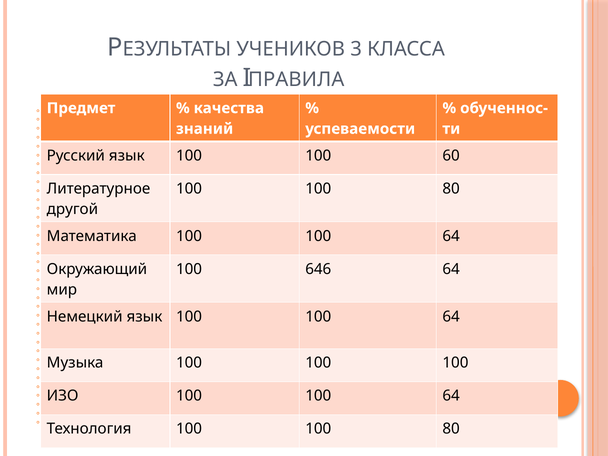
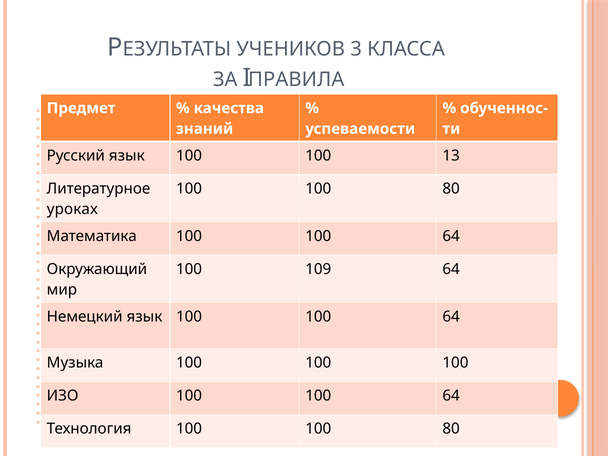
60: 60 -> 13
другой: другой -> уроках
646: 646 -> 109
